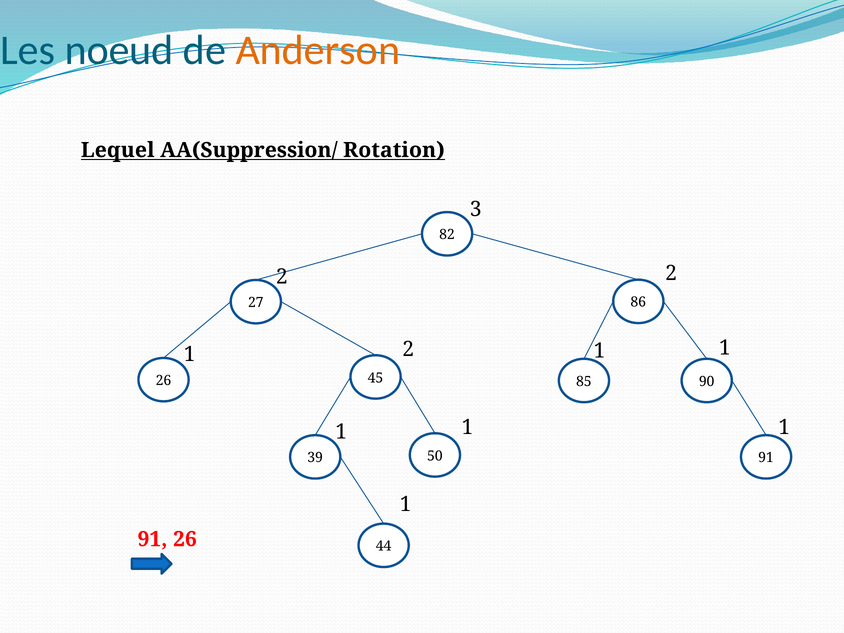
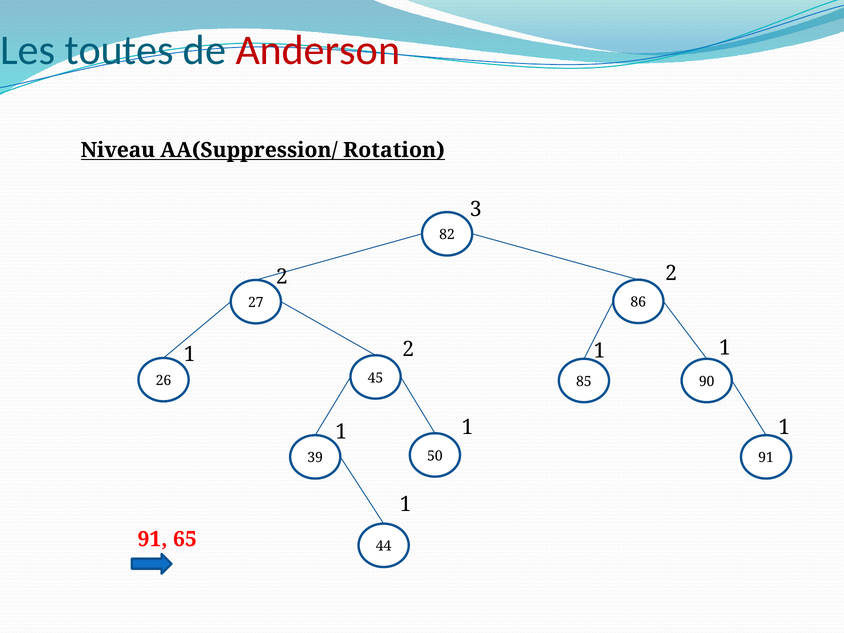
noeud: noeud -> toutes
Anderson colour: orange -> red
Lequel: Lequel -> Niveau
91 26: 26 -> 65
